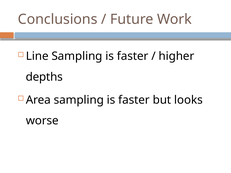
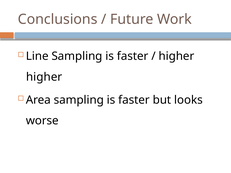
depths at (44, 77): depths -> higher
